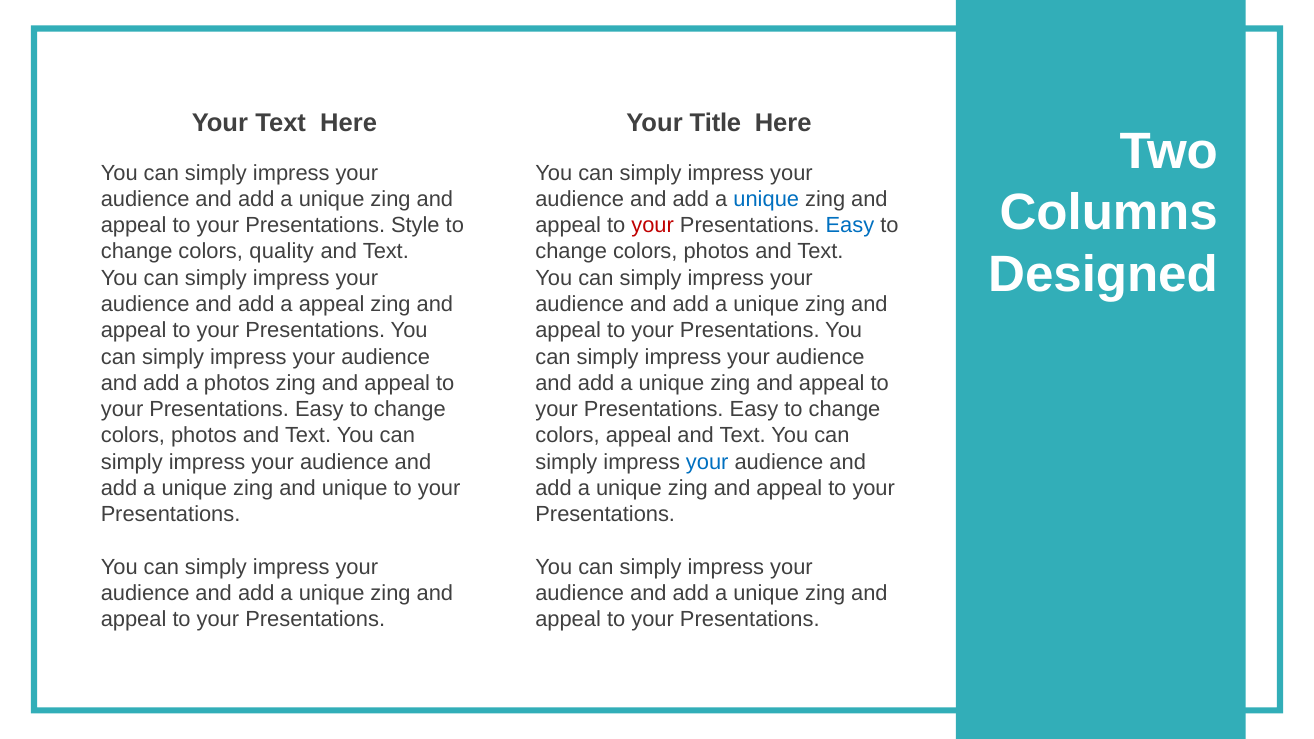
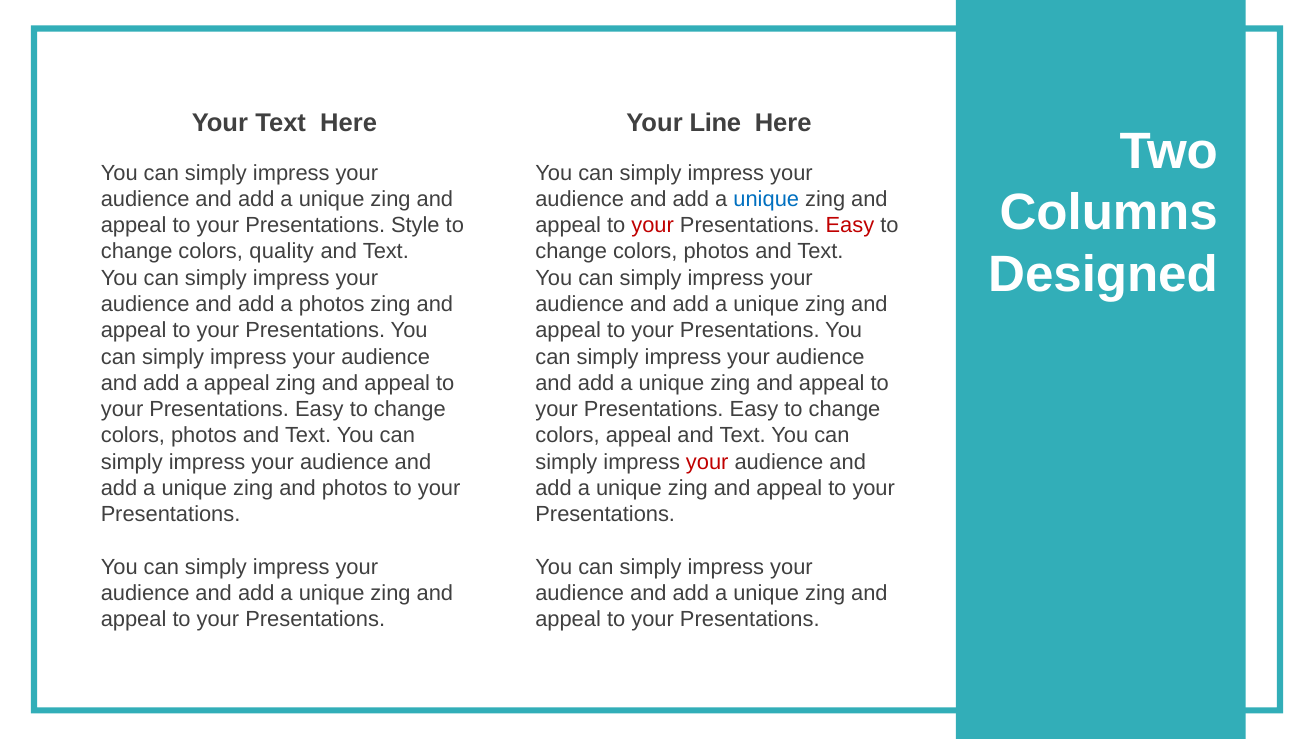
Title: Title -> Line
Easy at (850, 226) colour: blue -> red
a appeal: appeal -> photos
a photos: photos -> appeal
your at (707, 462) colour: blue -> red
and unique: unique -> photos
